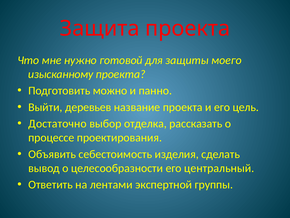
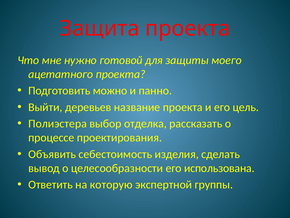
изысканному: изысканному -> ацетатного
Достаточно: Достаточно -> Полиэстера
центральный: центральный -> использована
лентами: лентами -> которую
